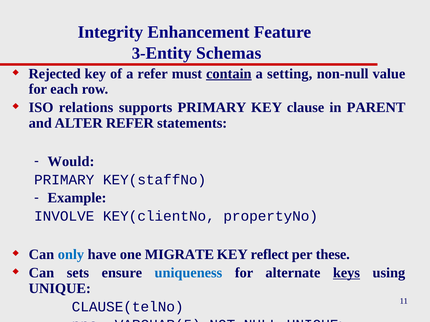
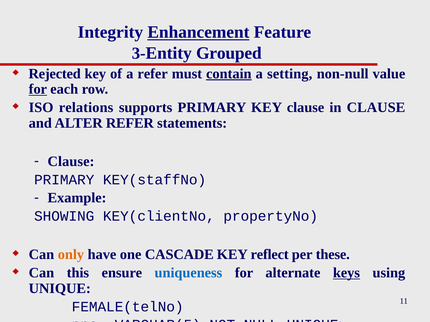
Enhancement underline: none -> present
Schemas: Schemas -> Grouped
for at (38, 89) underline: none -> present
in PARENT: PARENT -> CLAUSE
Would at (71, 162): Would -> Clause
INVOLVE: INVOLVE -> SHOWING
only colour: blue -> orange
MIGRATE: MIGRATE -> CASCADE
sets: sets -> this
CLAUSE(telNo: CLAUSE(telNo -> FEMALE(telNo
